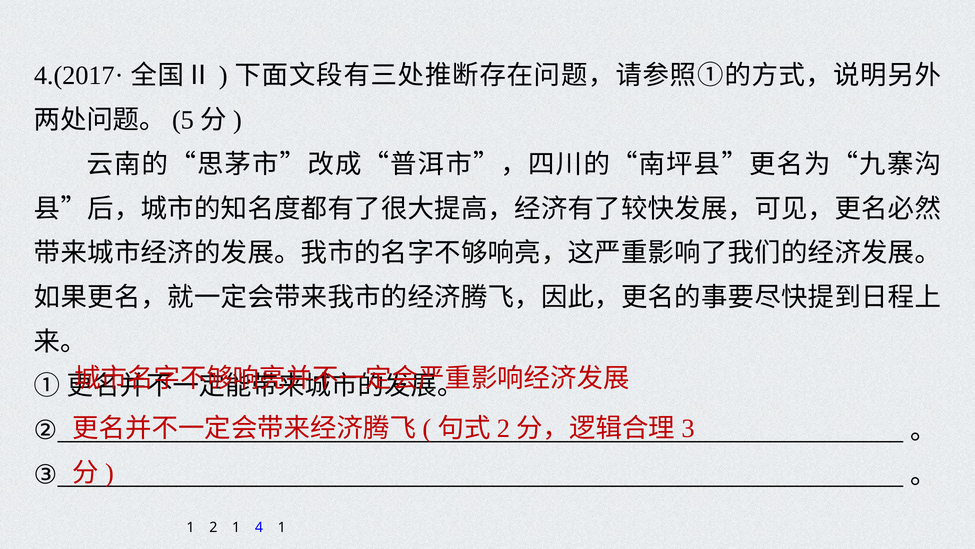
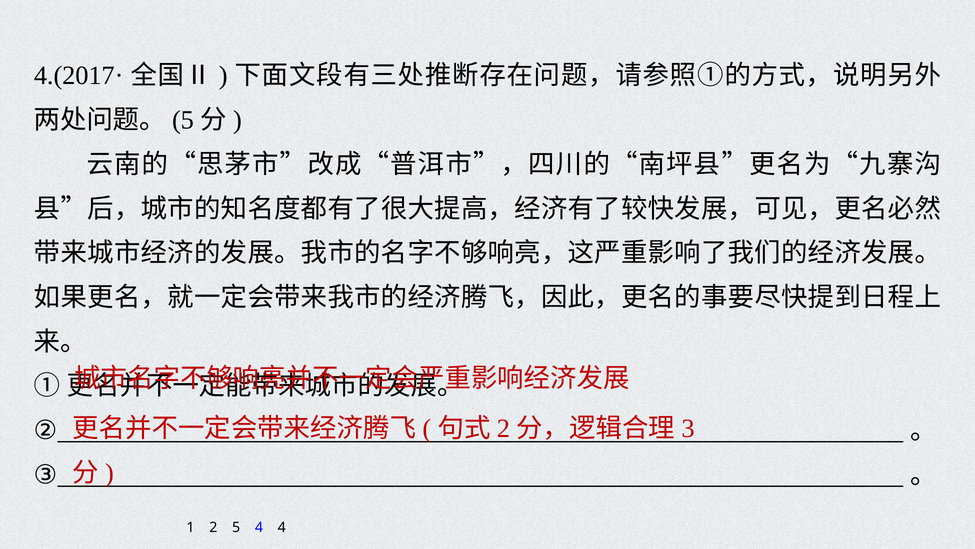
2 1: 1 -> 5
4 1: 1 -> 4
